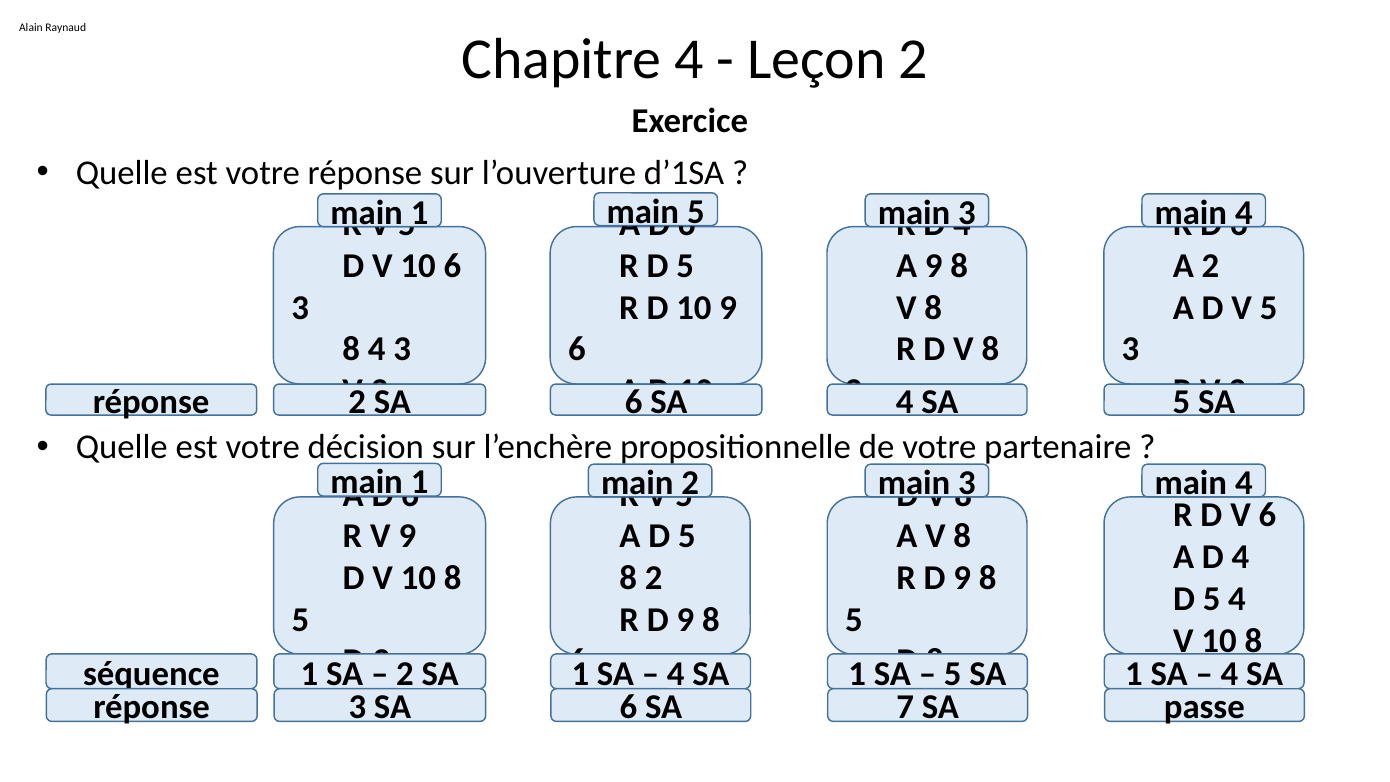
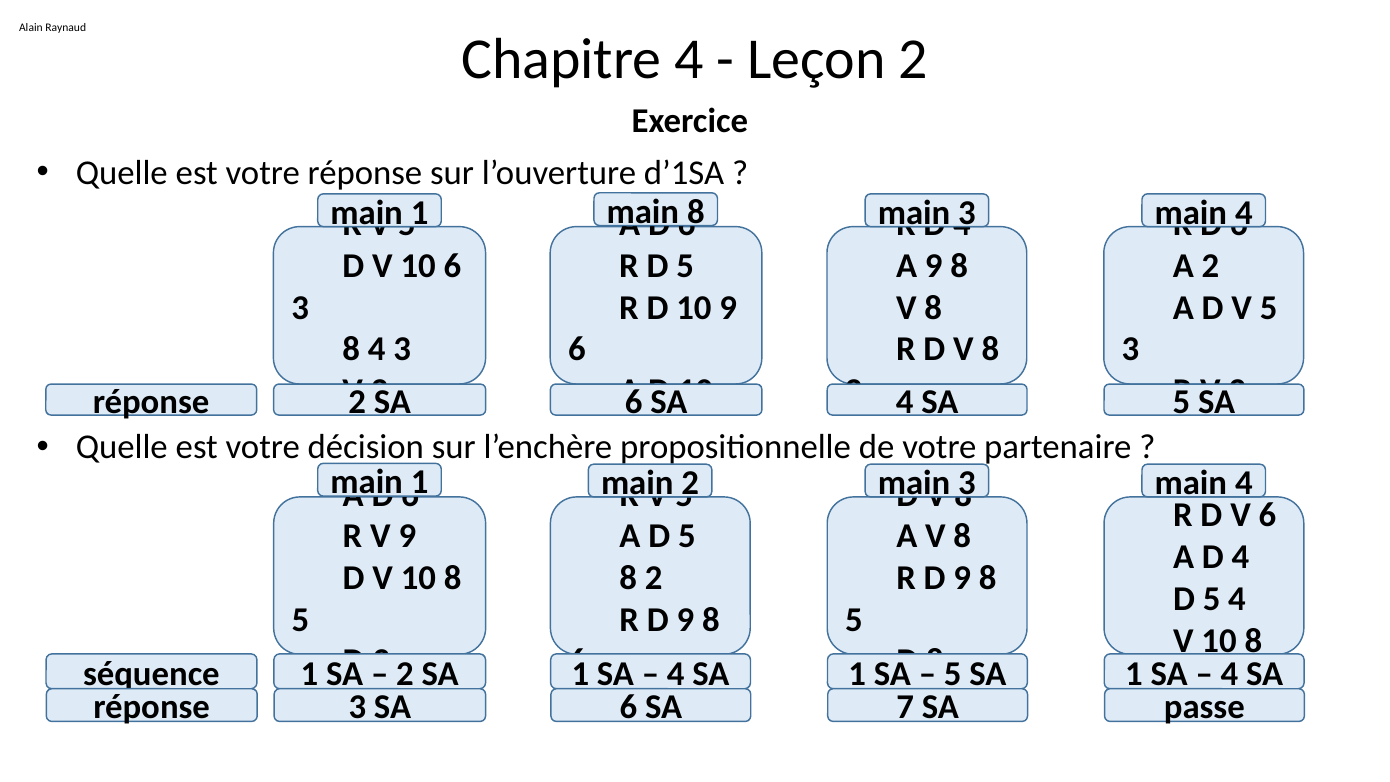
5 at (696, 212): 5 -> 8
